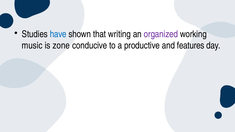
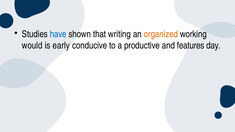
organized colour: purple -> orange
music: music -> would
zone: zone -> early
